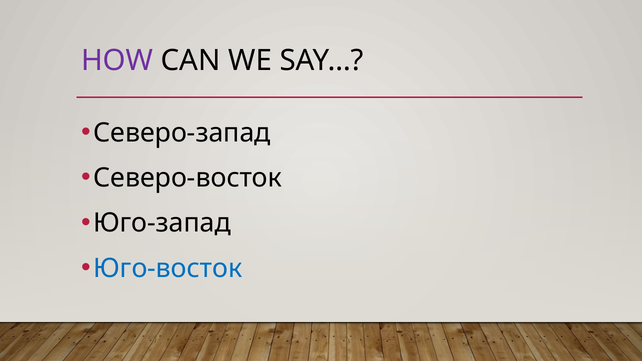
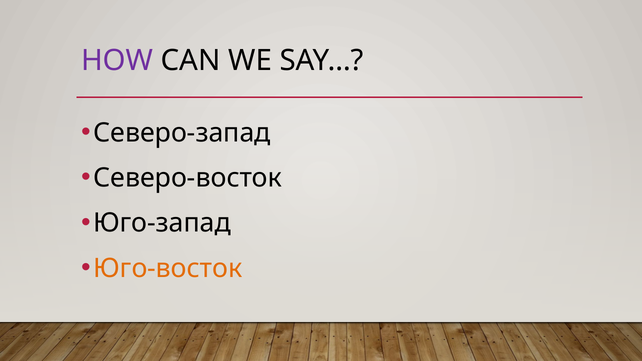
Юго-восток colour: blue -> orange
